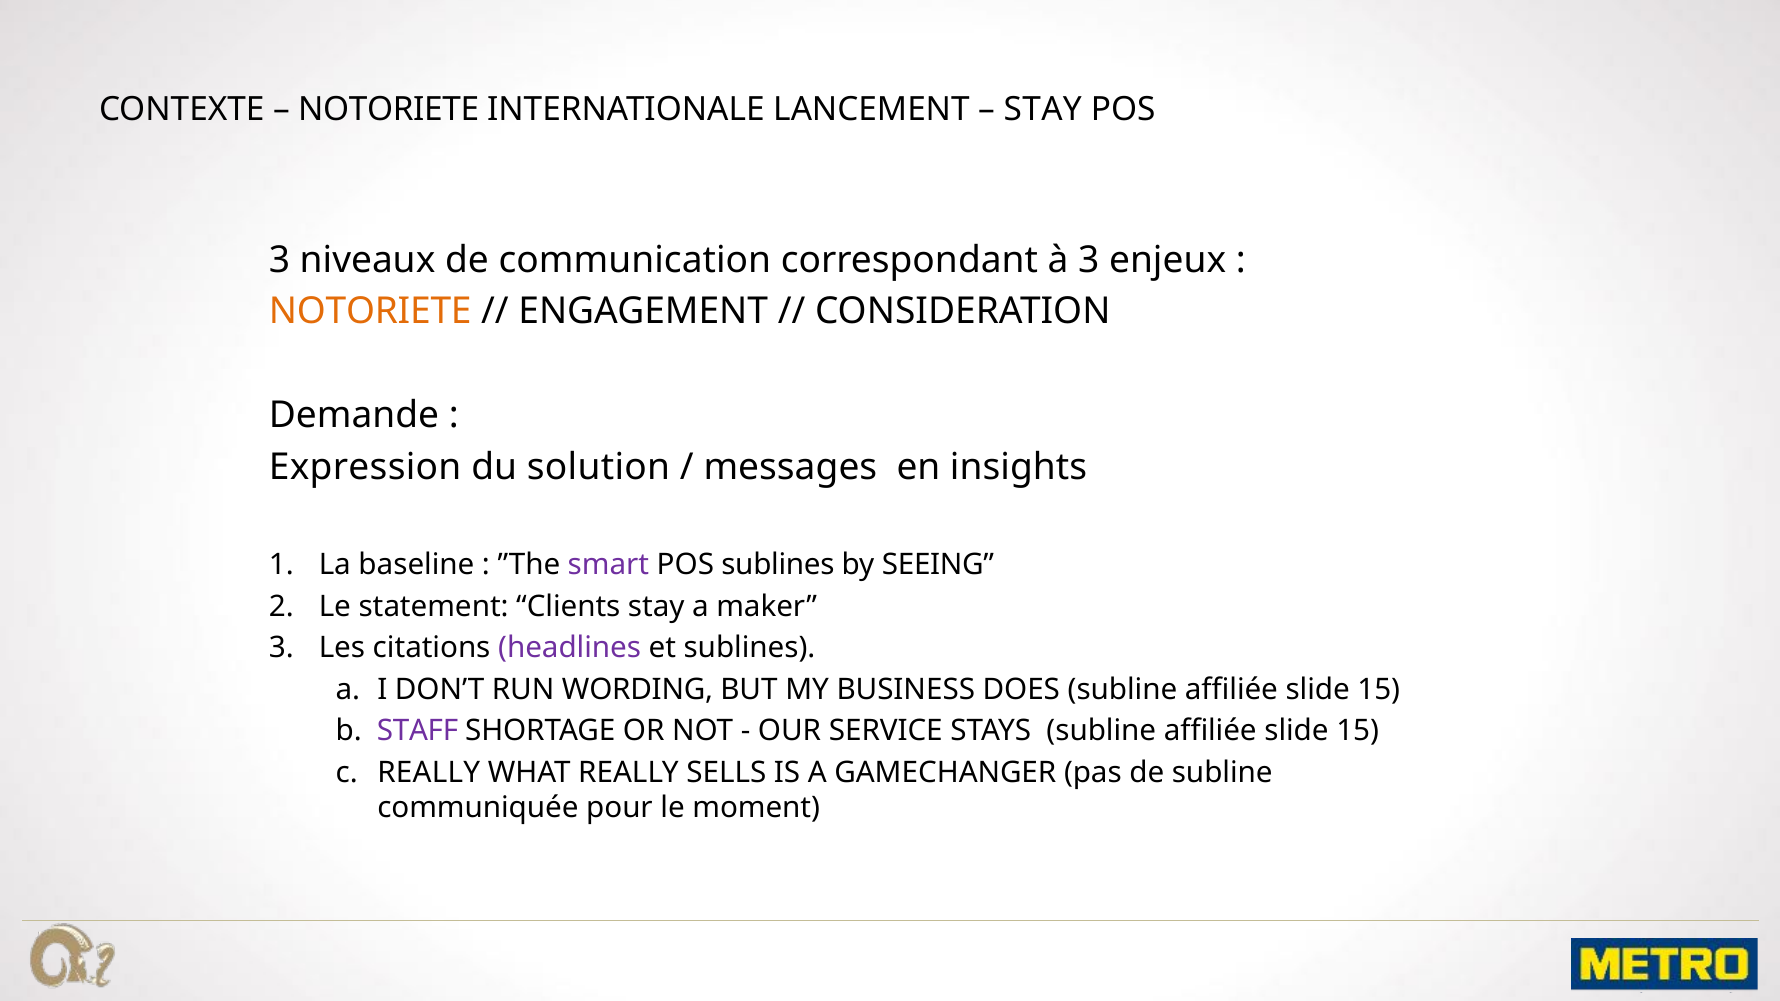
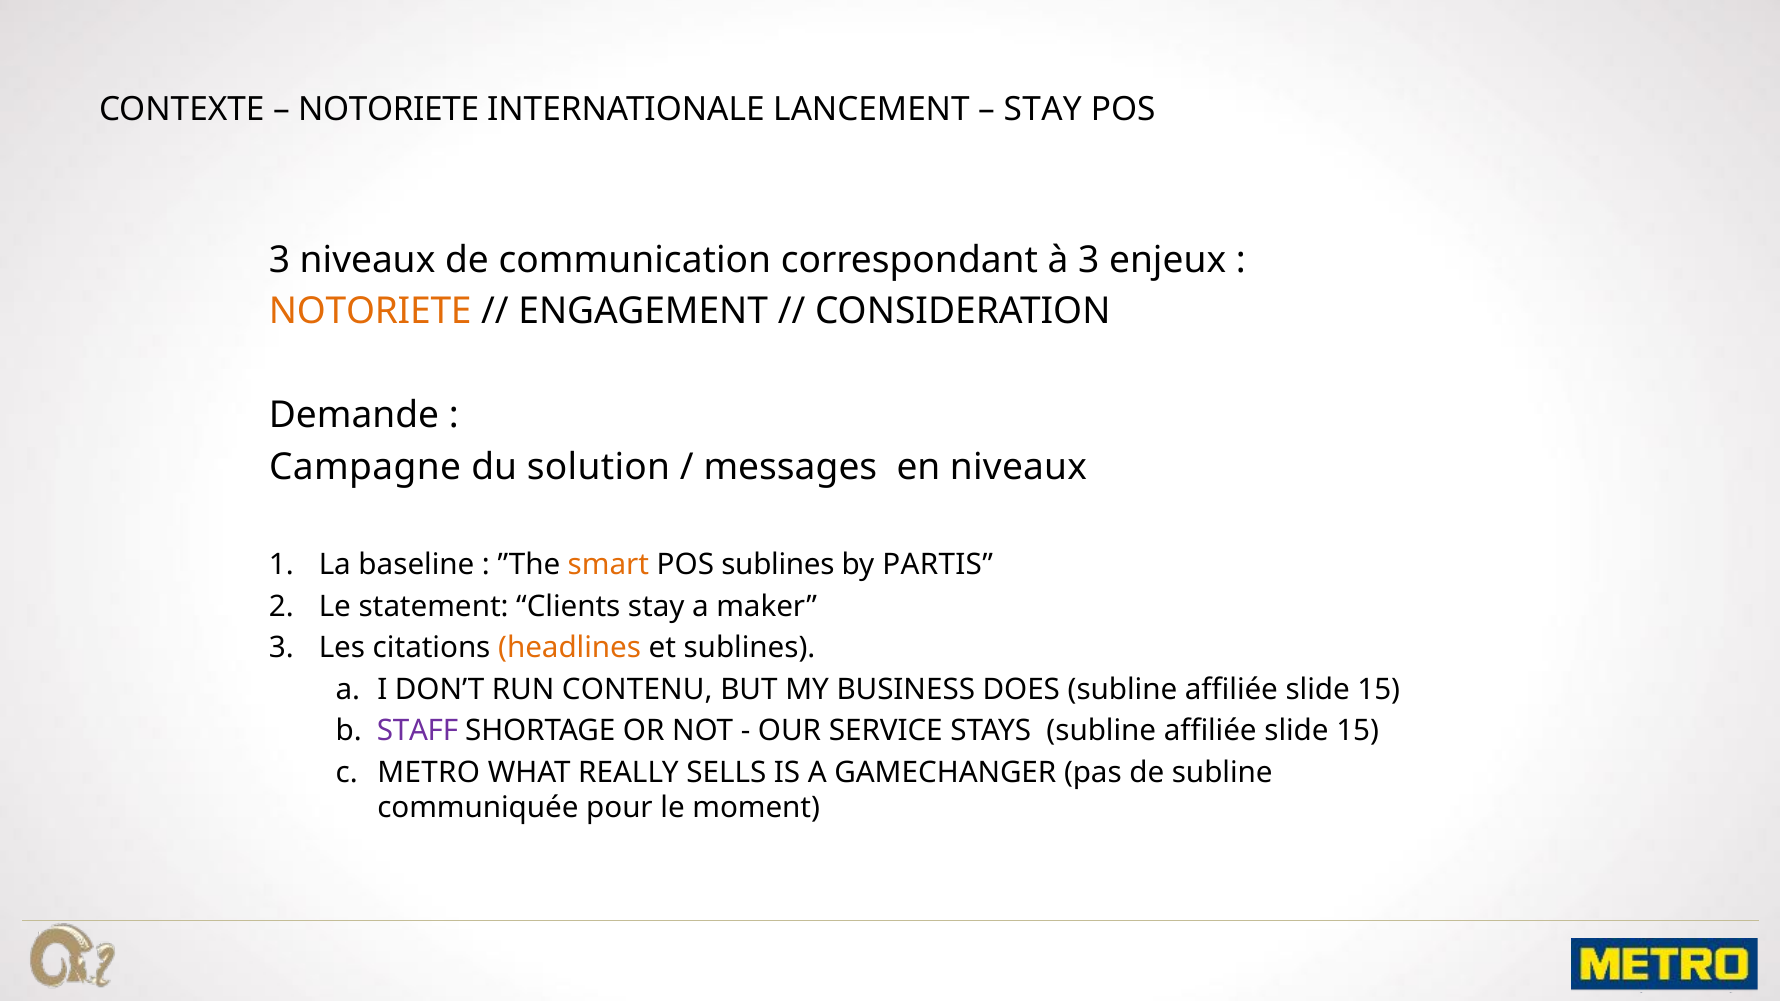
Expression: Expression -> Campagne
en insights: insights -> niveaux
smart colour: purple -> orange
SEEING: SEEING -> PARTIS
headlines colour: purple -> orange
WORDING: WORDING -> CONTENU
REALLY at (429, 773): REALLY -> METRO
